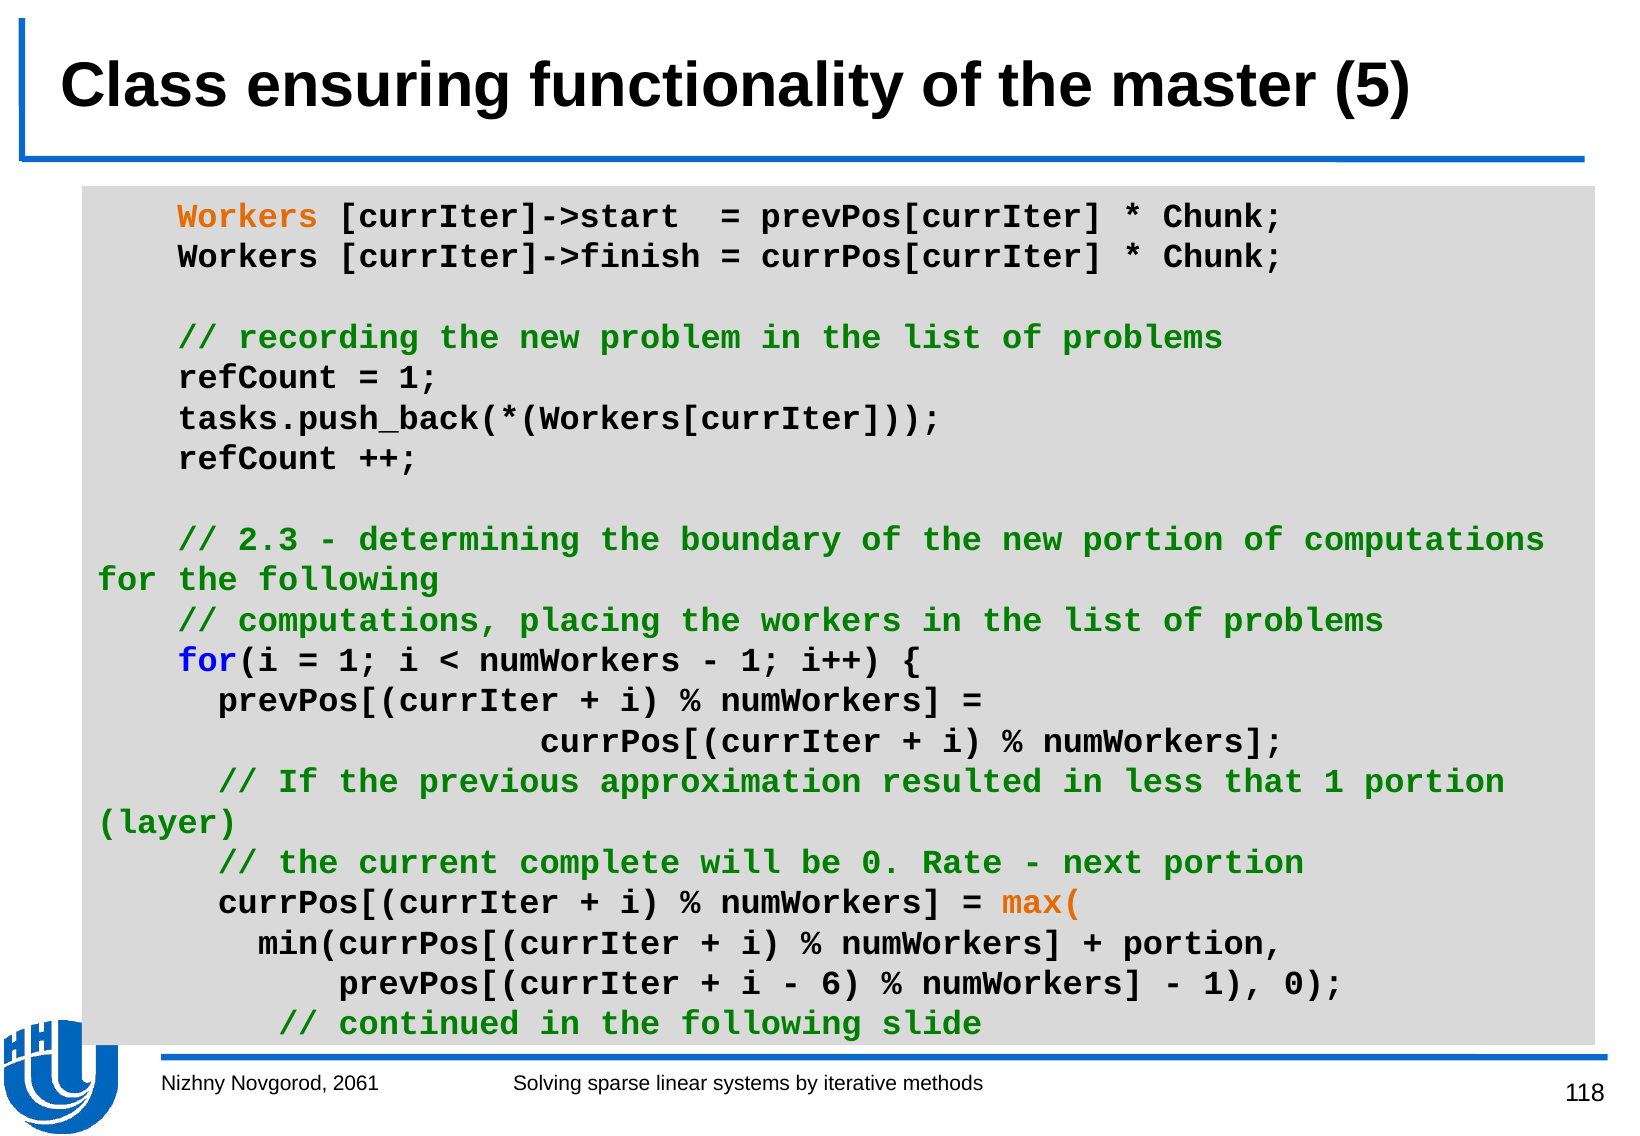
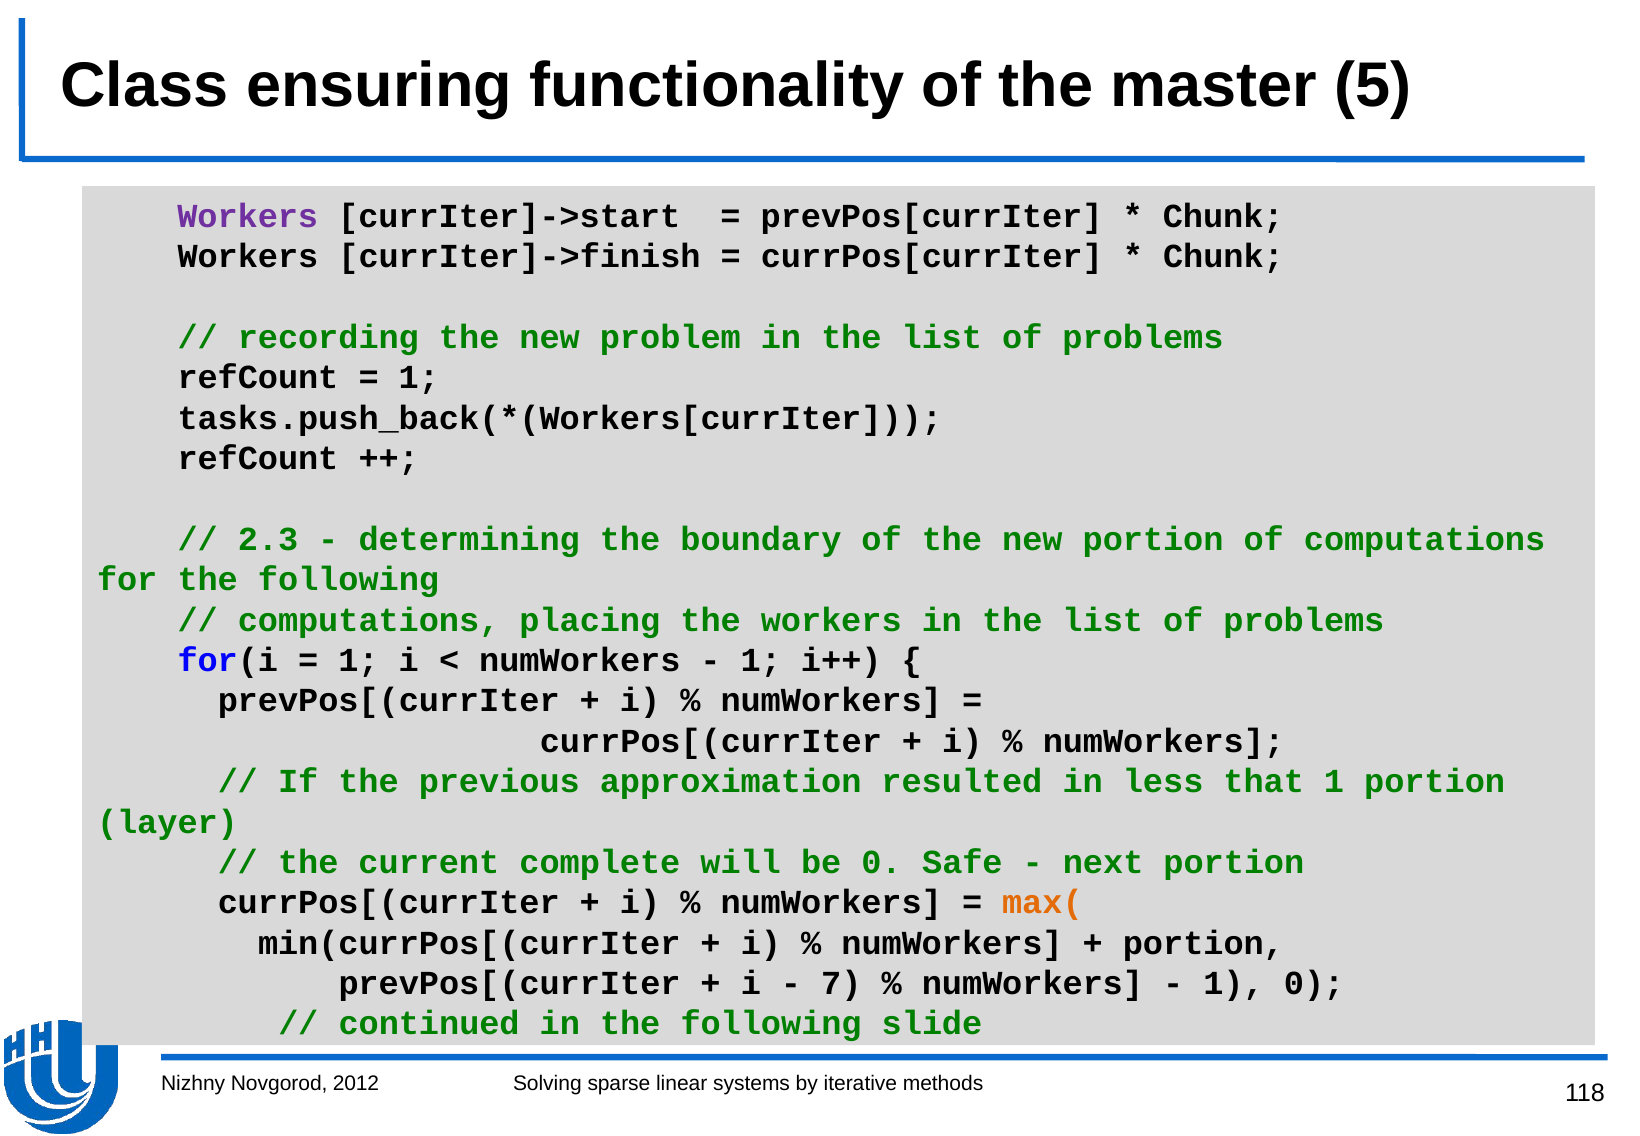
Workers at (248, 216) colour: orange -> purple
Rate: Rate -> Safe
6: 6 -> 7
2061: 2061 -> 2012
